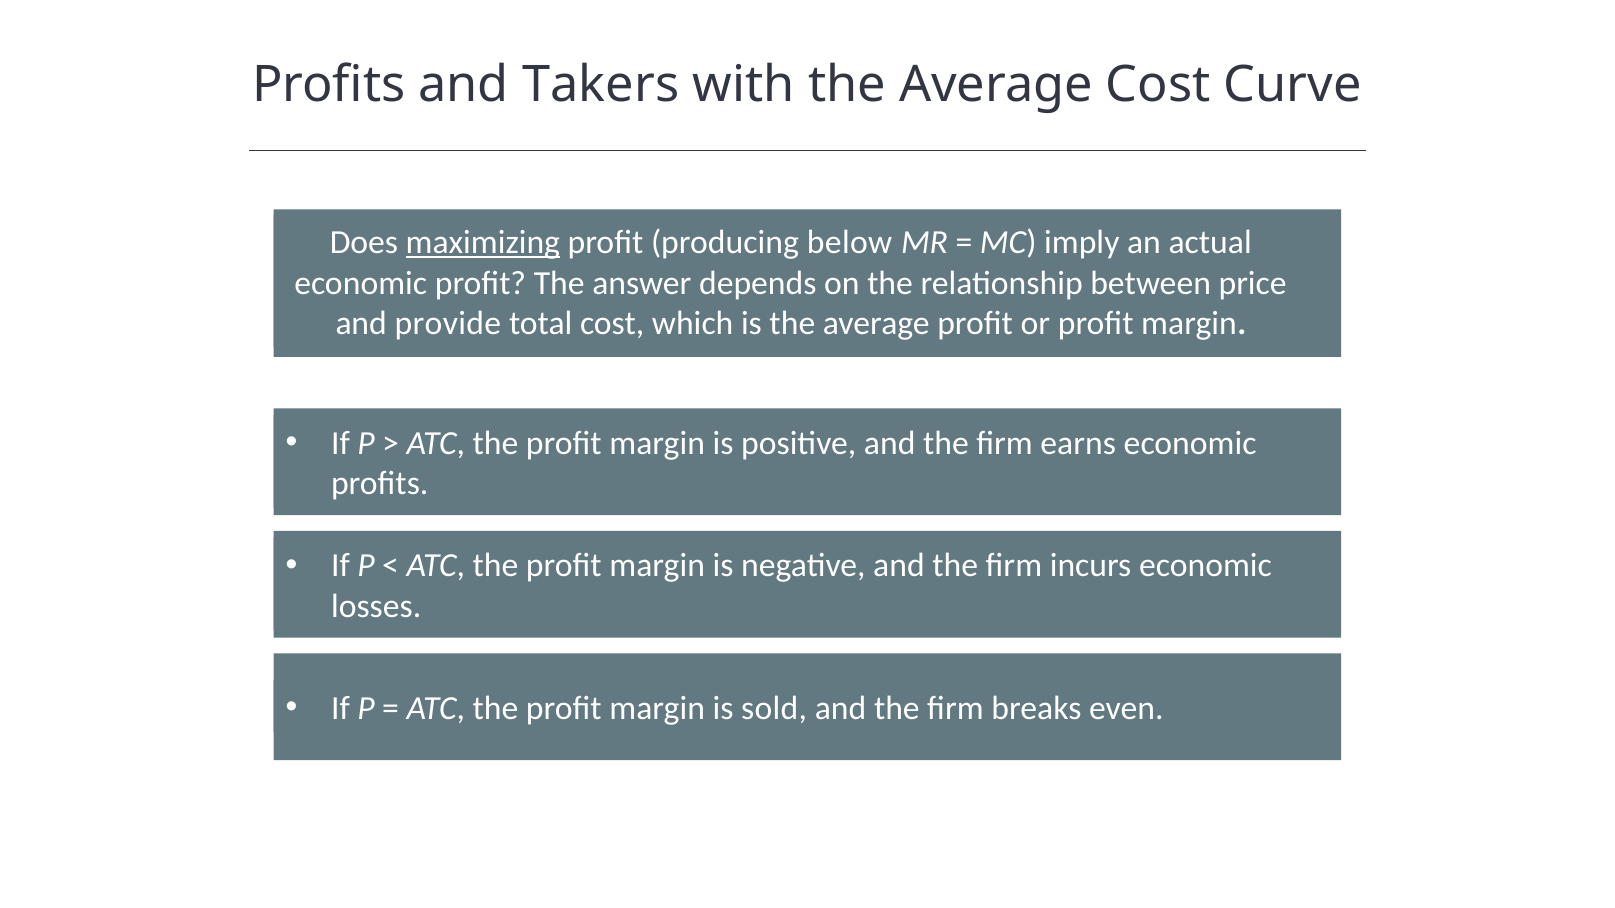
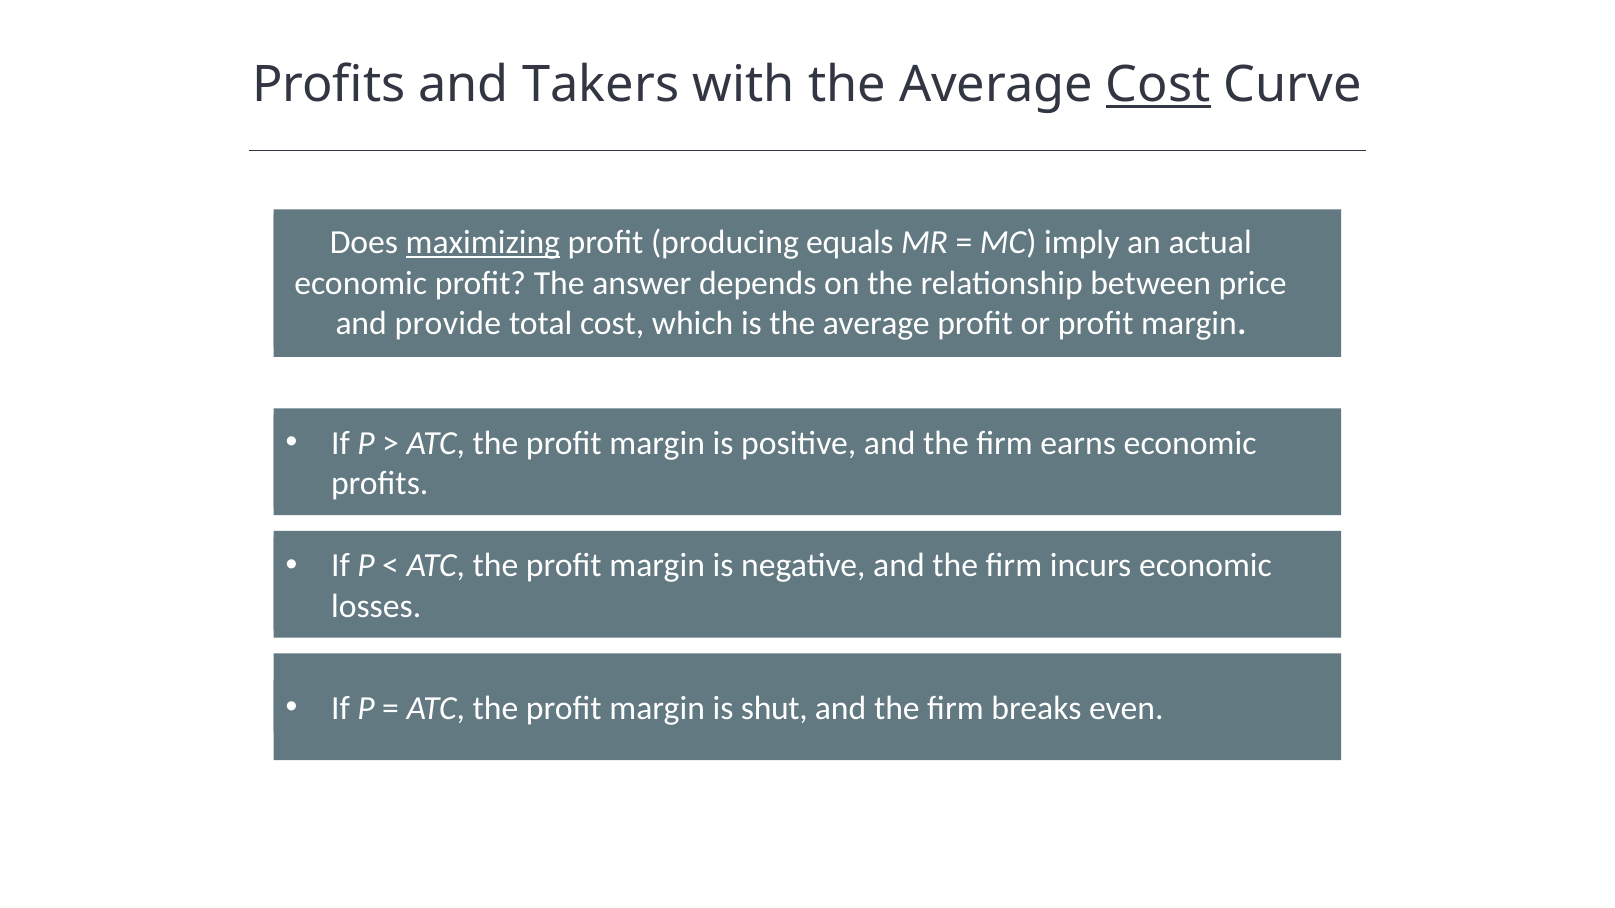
Cost at (1158, 85) underline: none -> present
below: below -> equals
sold: sold -> shut
